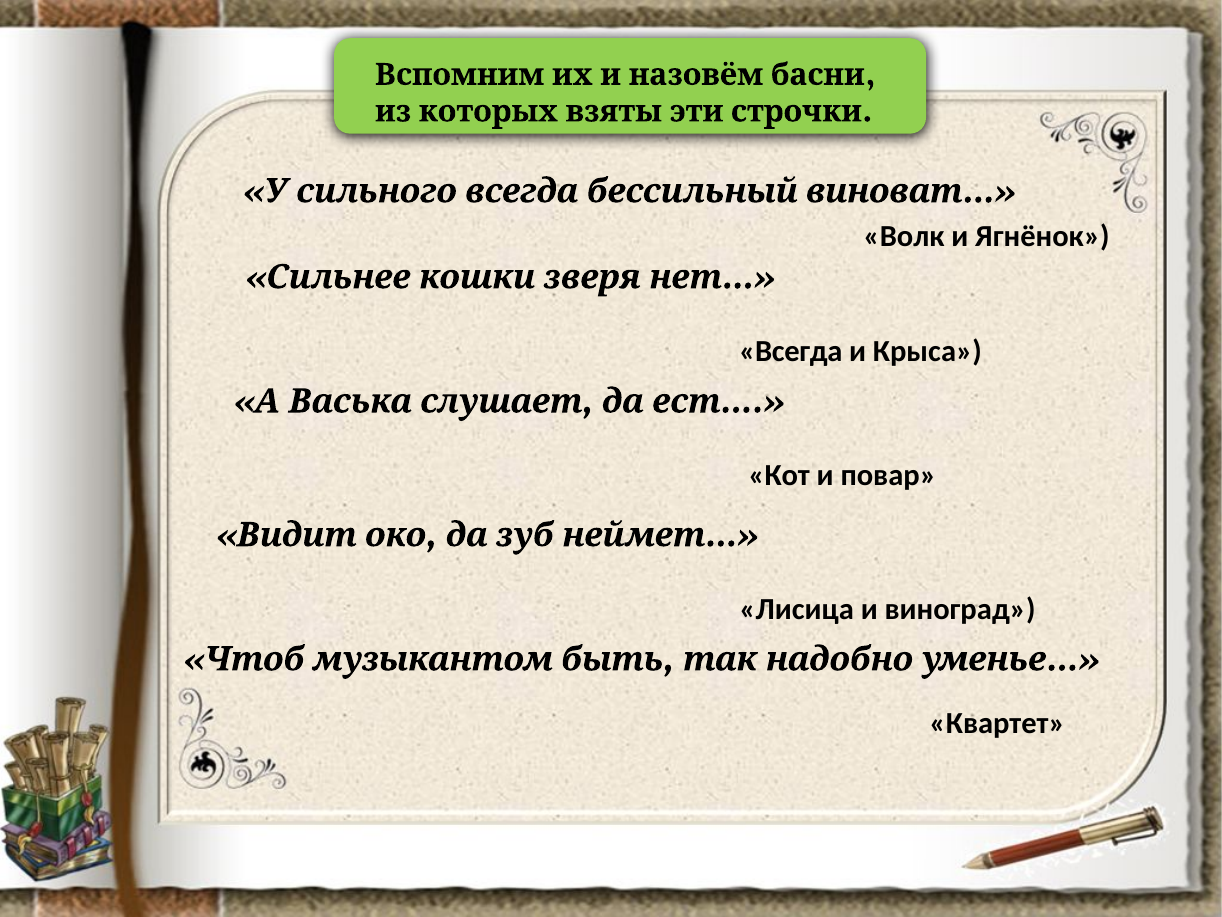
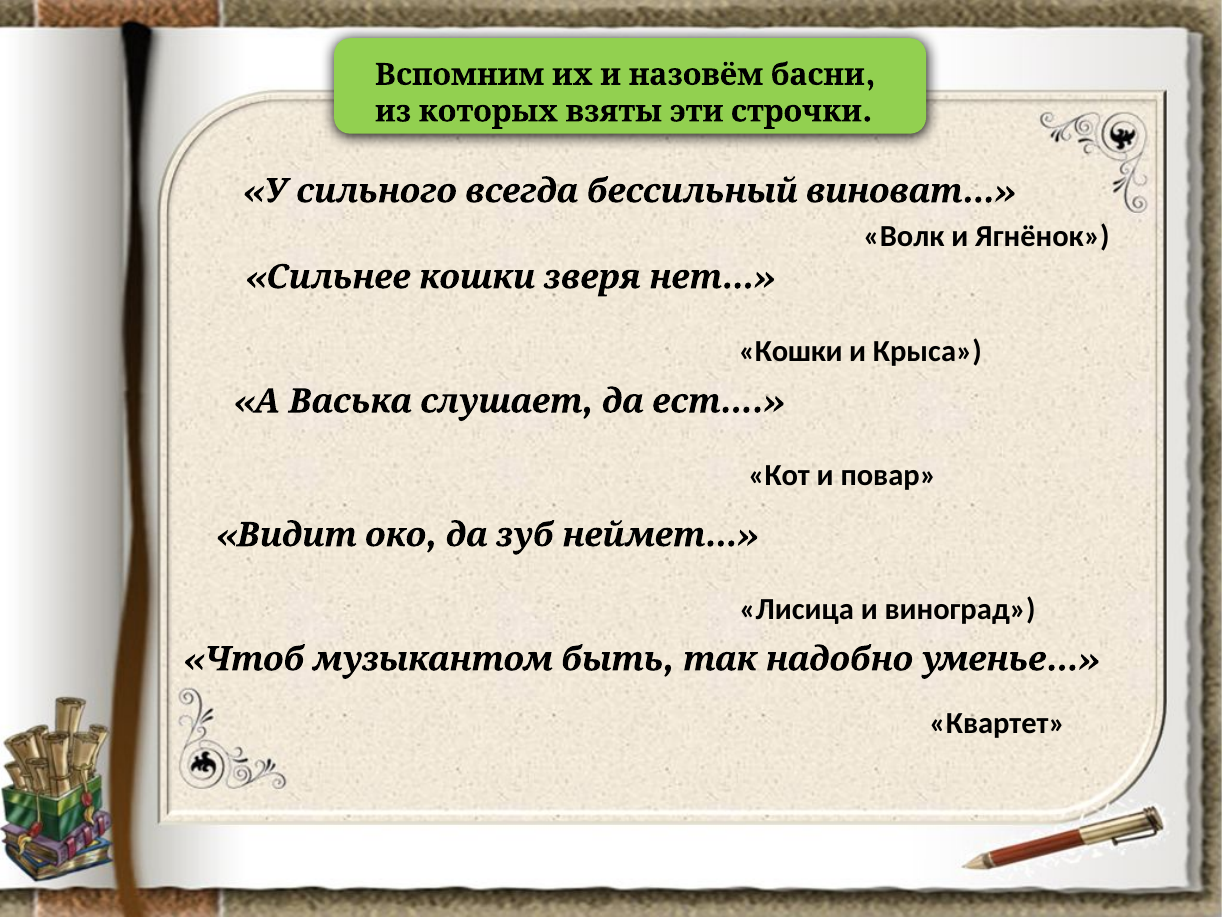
Всегда at (791, 351): Всегда -> Кошки
